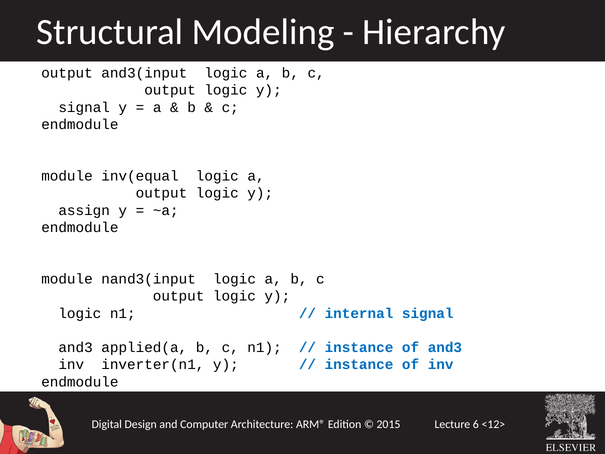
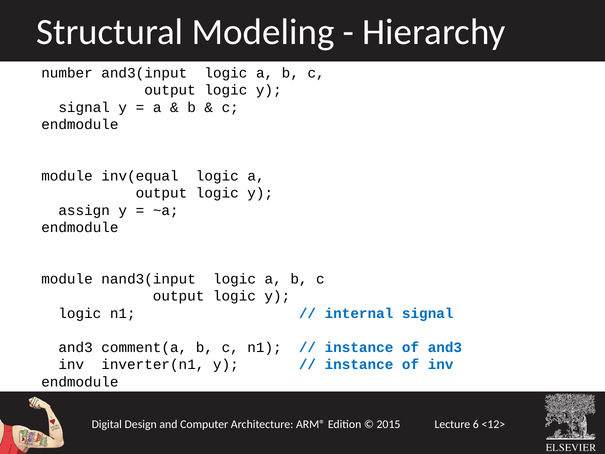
output at (67, 73): output -> number
applied(a: applied(a -> comment(a
